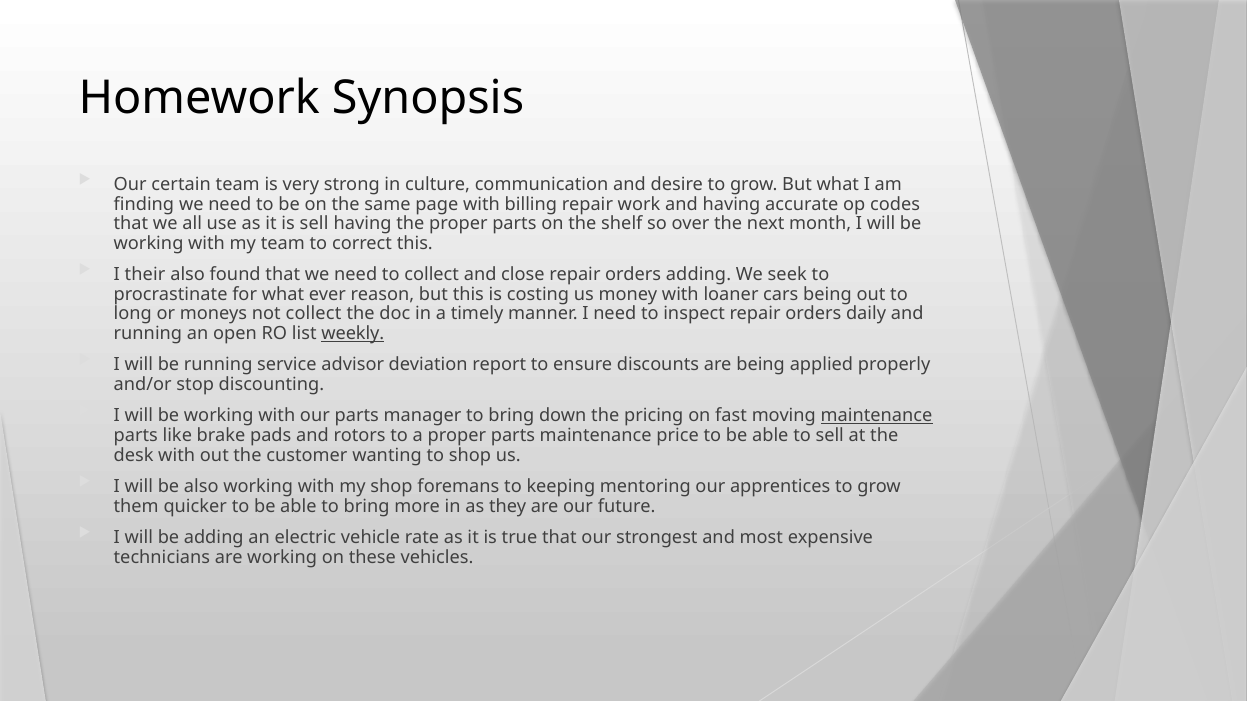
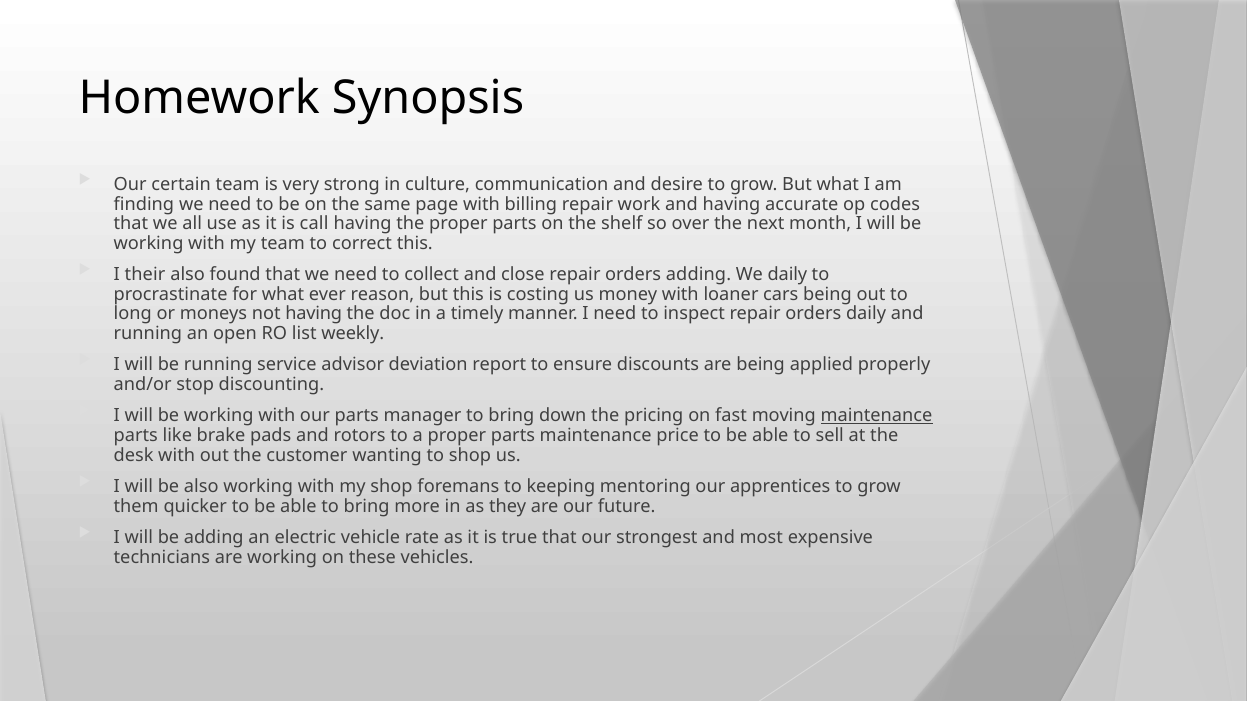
is sell: sell -> call
We seek: seek -> daily
not collect: collect -> having
weekly underline: present -> none
